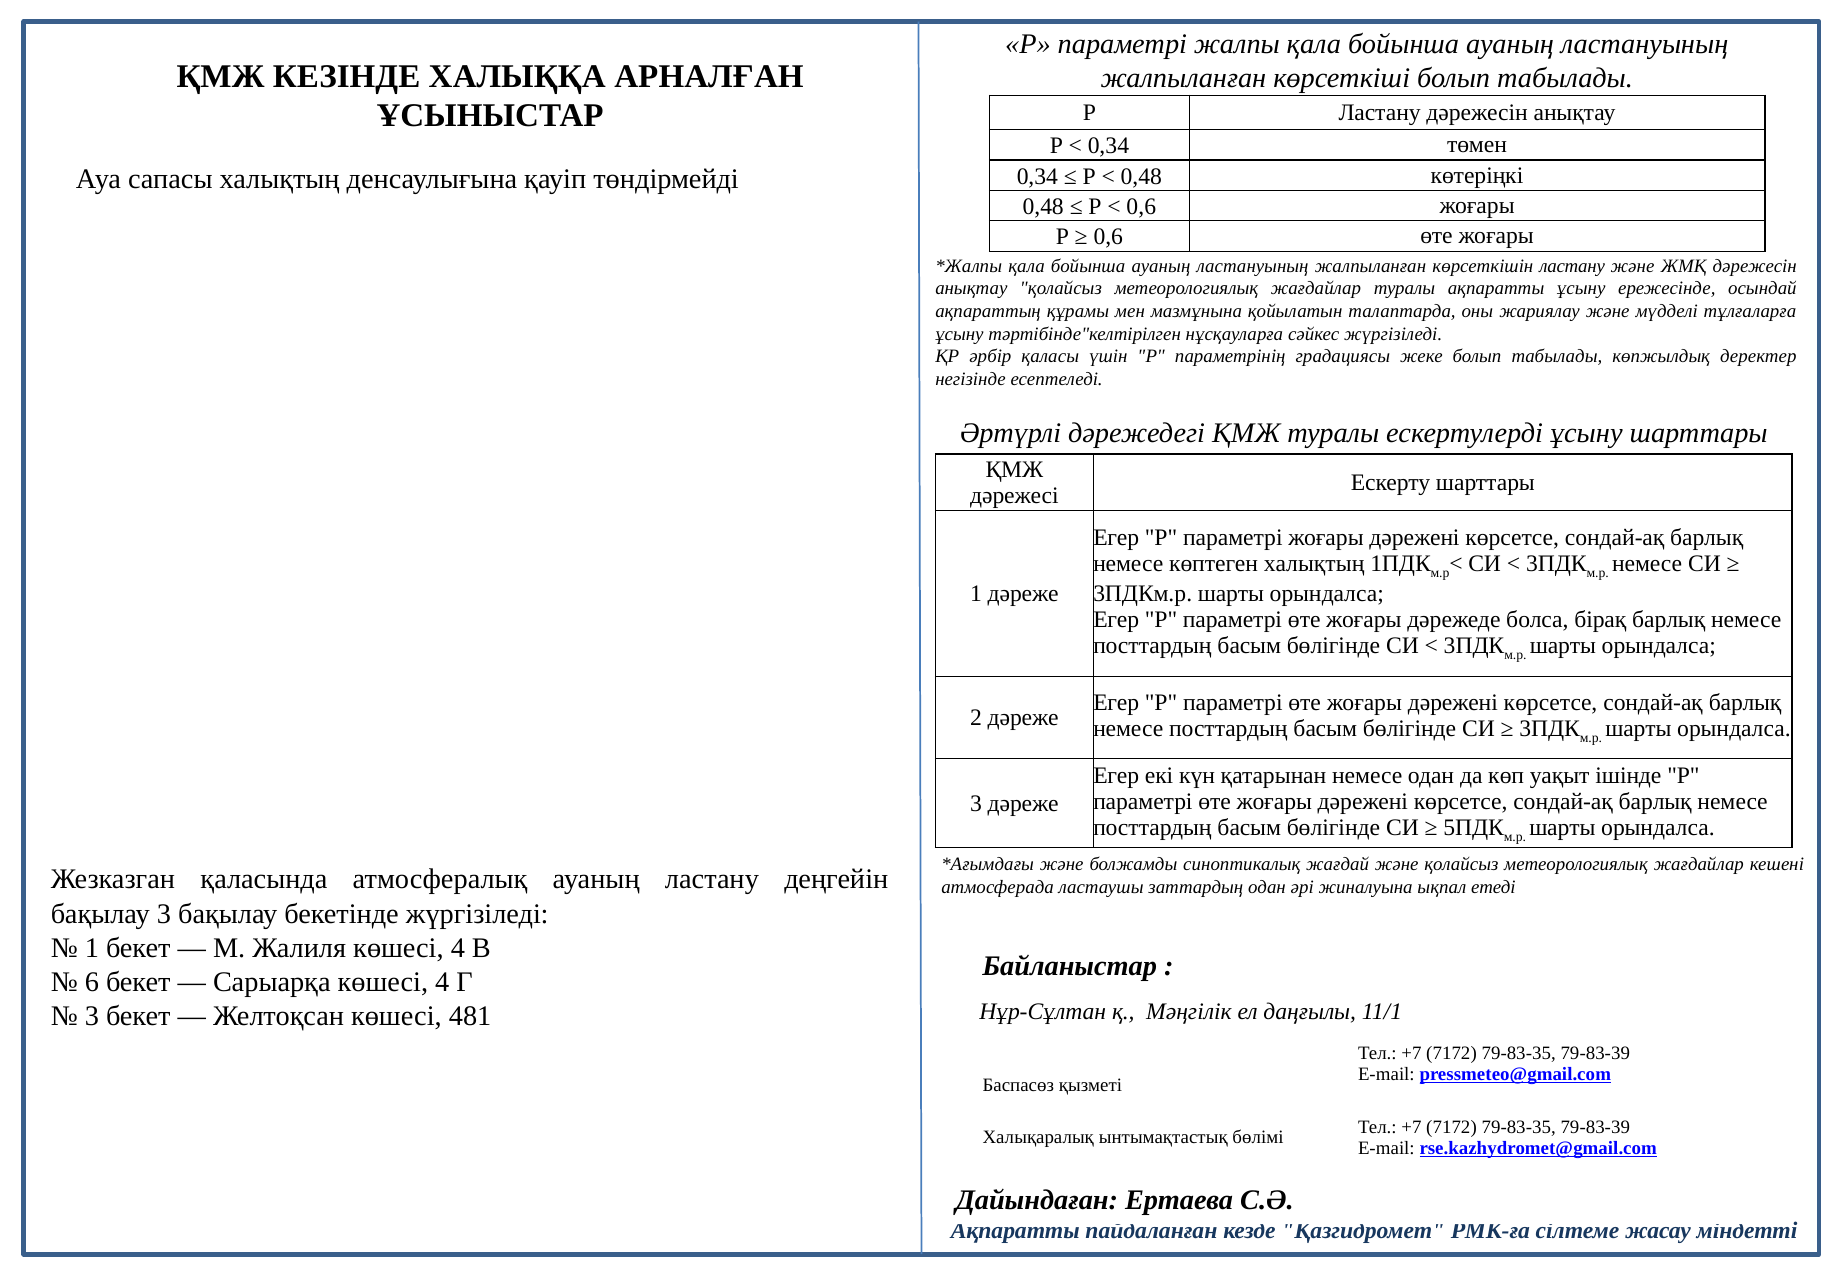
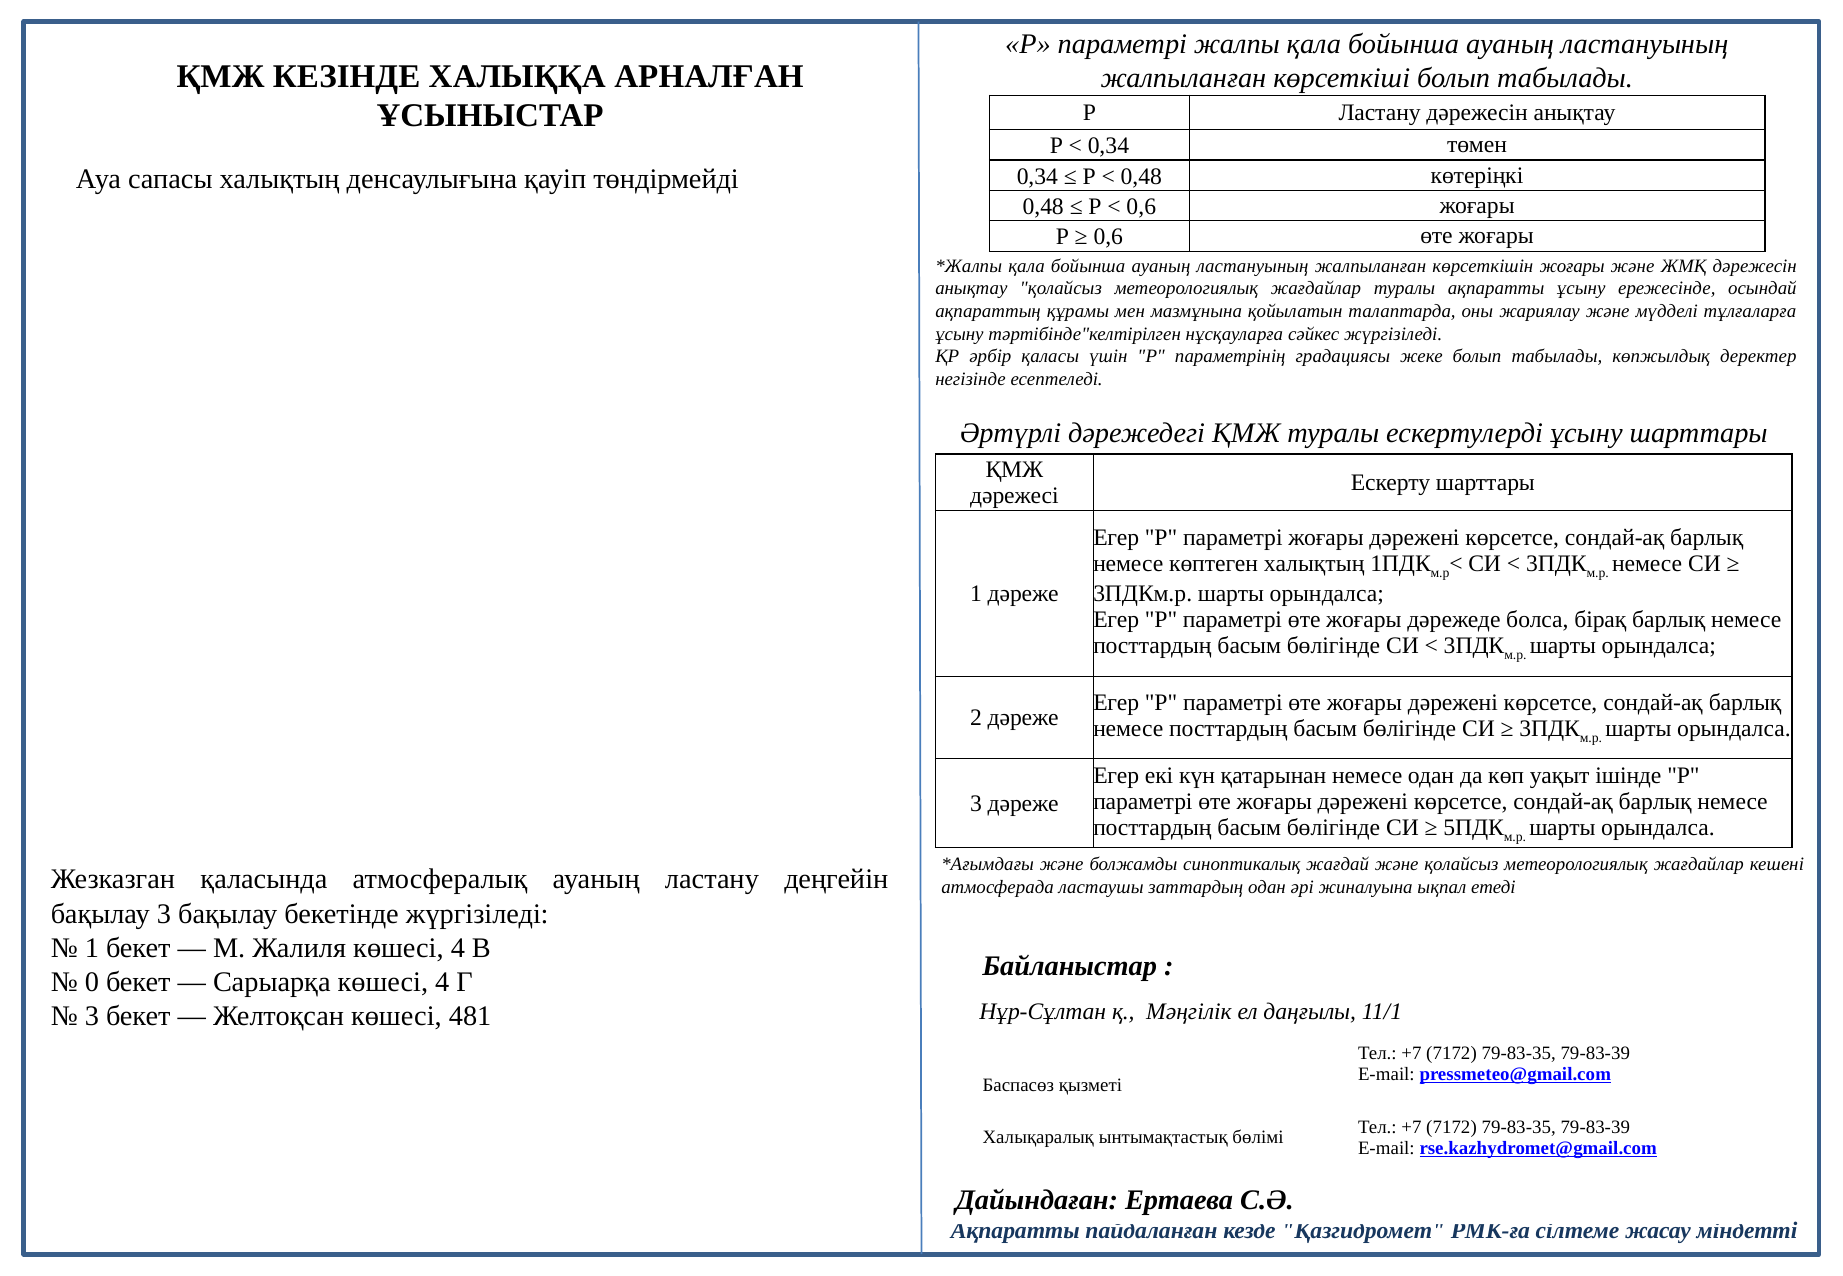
көрсеткішін ластану: ластану -> жоғары
6: 6 -> 0
